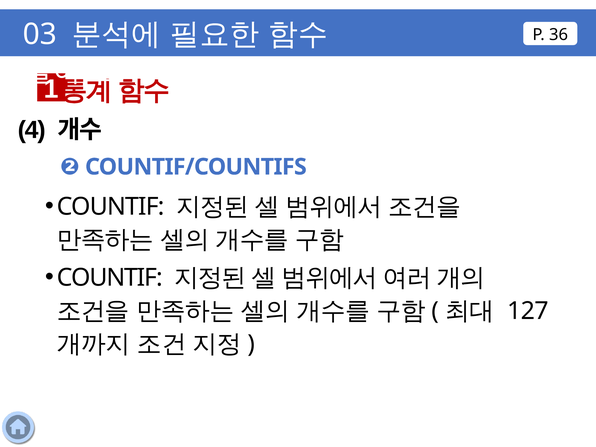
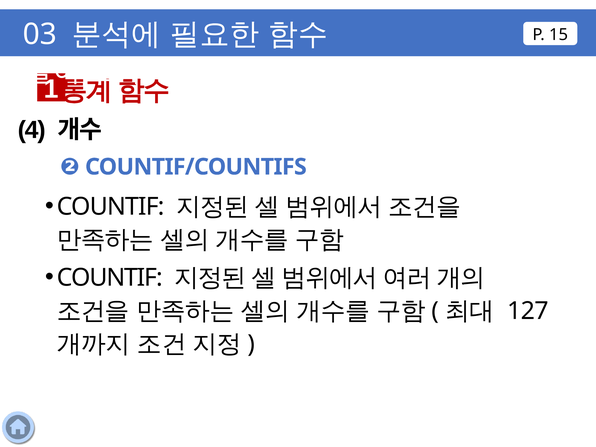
36: 36 -> 15
